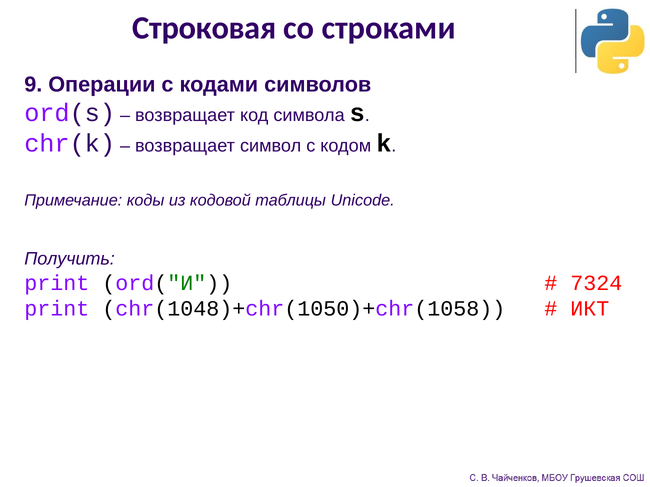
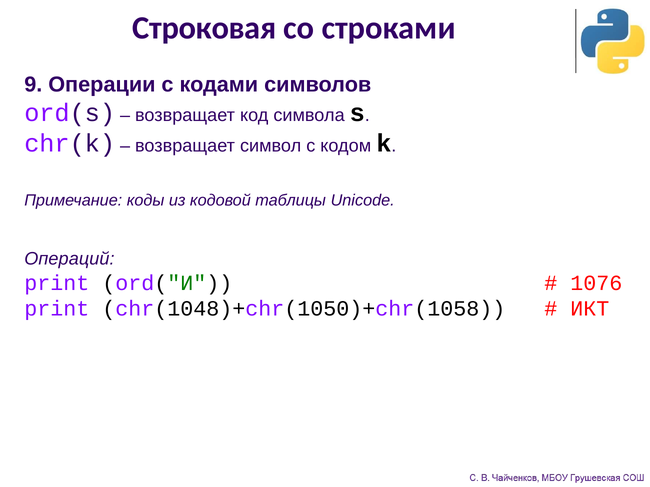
Получить: Получить -> Операций
7324: 7324 -> 1076
